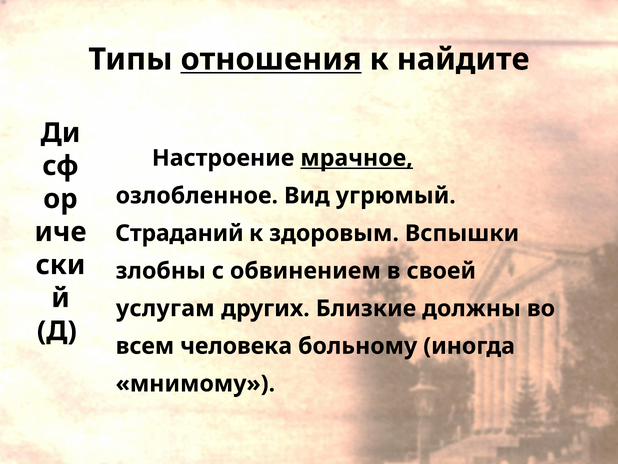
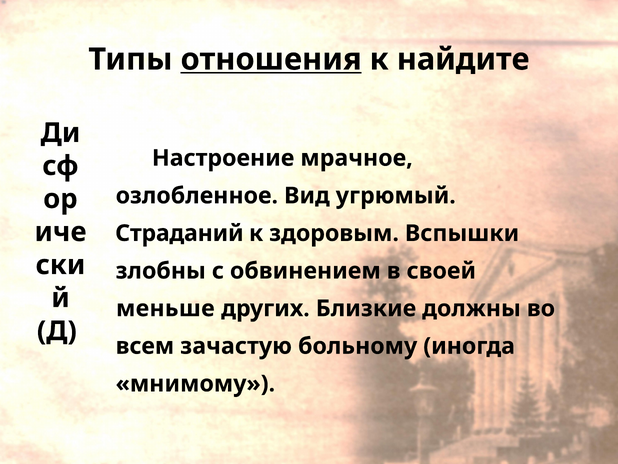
мрачное underline: present -> none
услугам: услугам -> меньше
человека: человека -> зачастую
